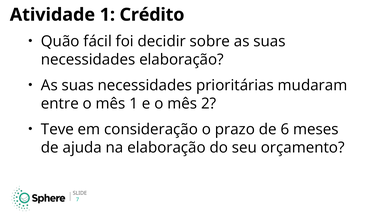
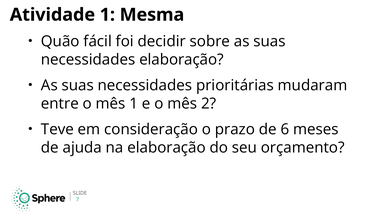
Crédito: Crédito -> Mesma
